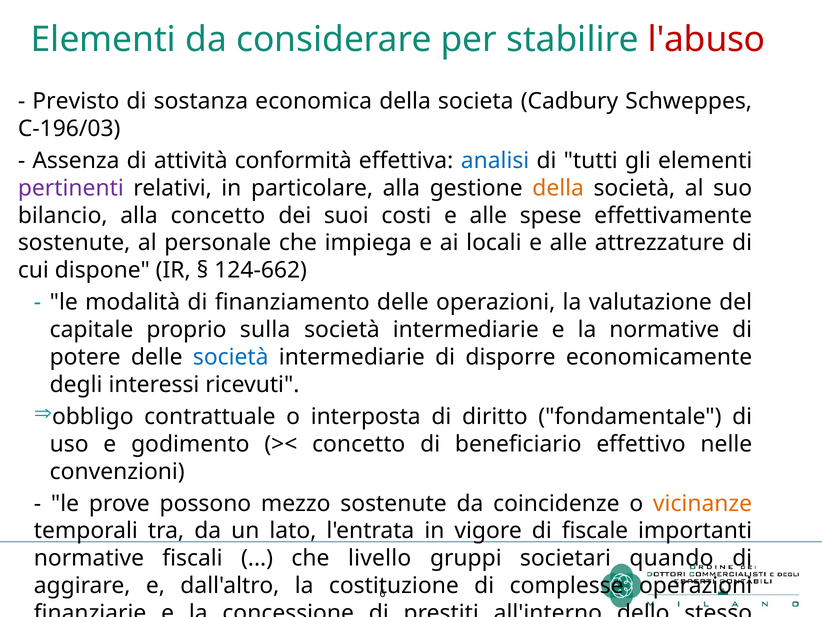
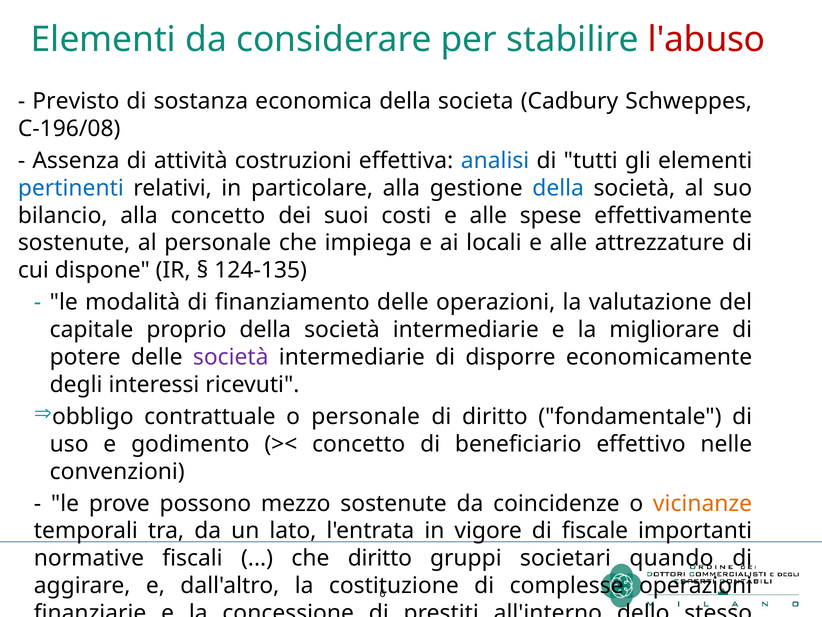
C-196/03: C-196/03 -> C-196/08
conformità: conformità -> costruzioni
pertinenti colour: purple -> blue
della at (558, 188) colour: orange -> blue
124-662: 124-662 -> 124-135
proprio sulla: sulla -> della
la normative: normative -> migliorare
società at (231, 357) colour: blue -> purple
o interposta: interposta -> personale
che livello: livello -> diritto
